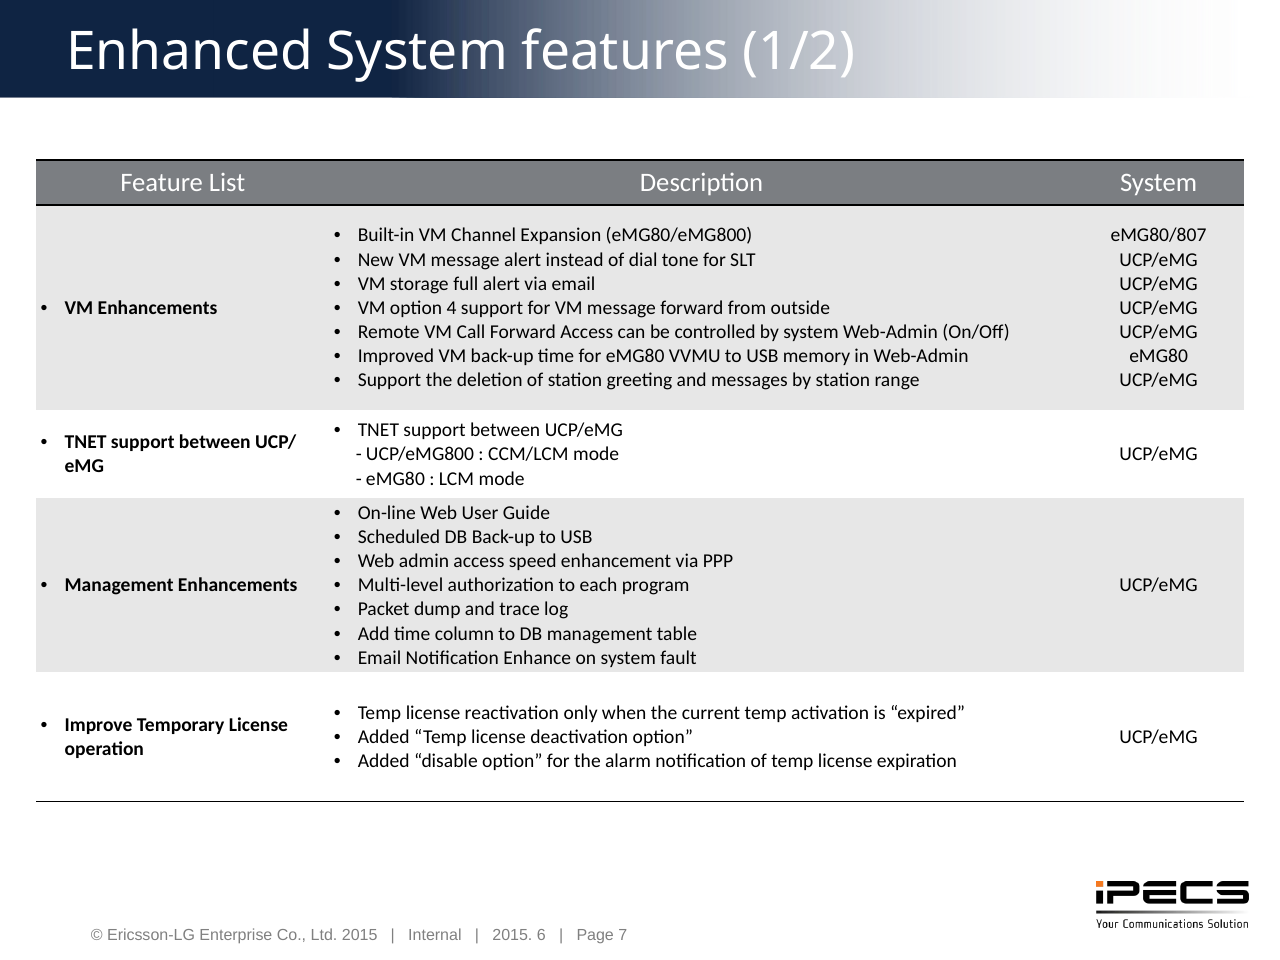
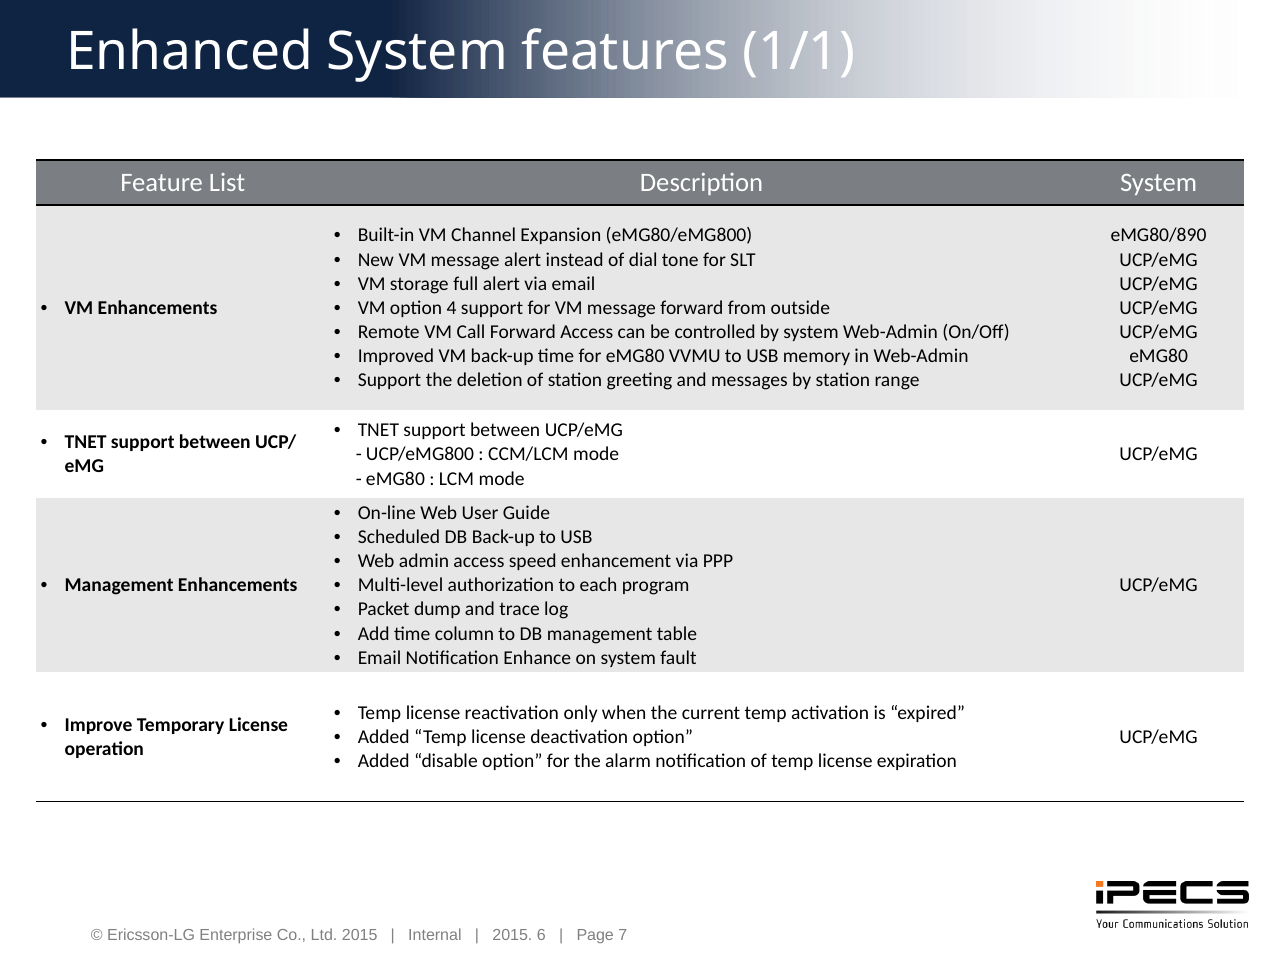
1/2: 1/2 -> 1/1
eMG80/807: eMG80/807 -> eMG80/890
